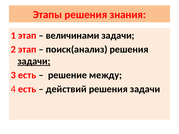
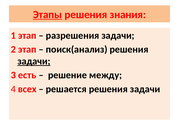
Этапы underline: none -> present
величинами: величинами -> разрешения
4 есть: есть -> всех
действий: действий -> решается
